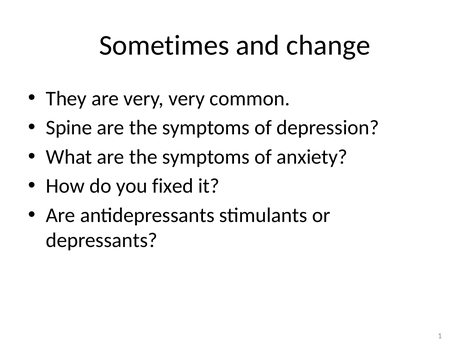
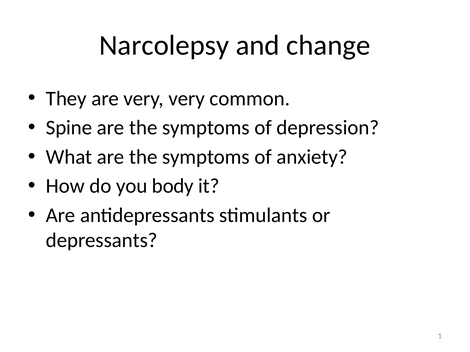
Sometimes: Sometimes -> Narcolepsy
fixed: fixed -> body
